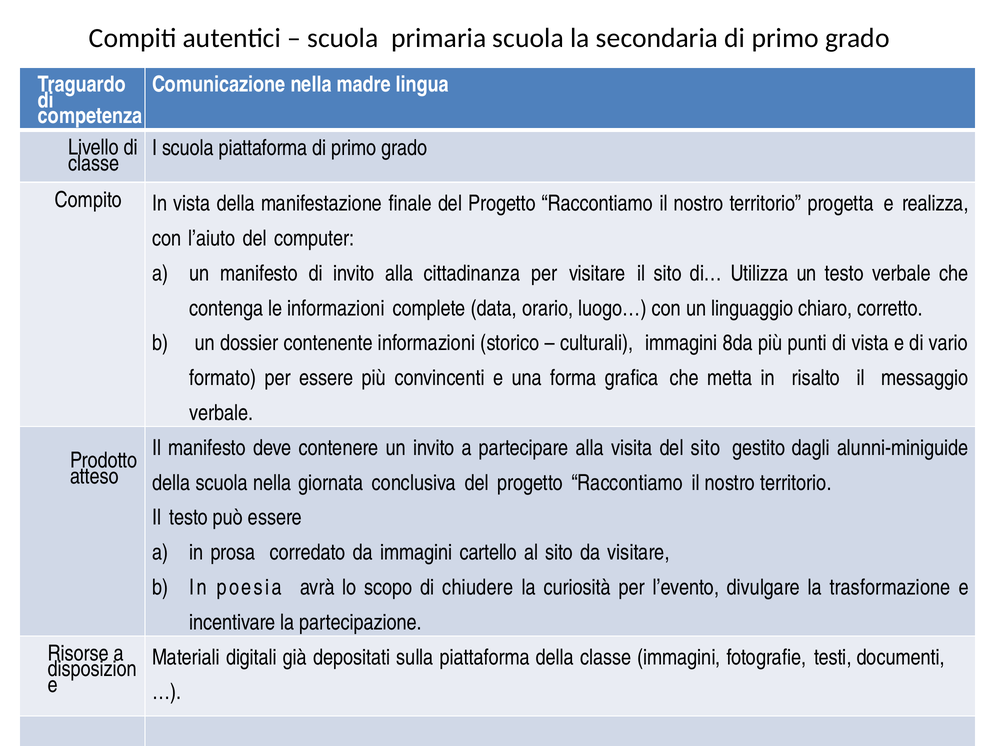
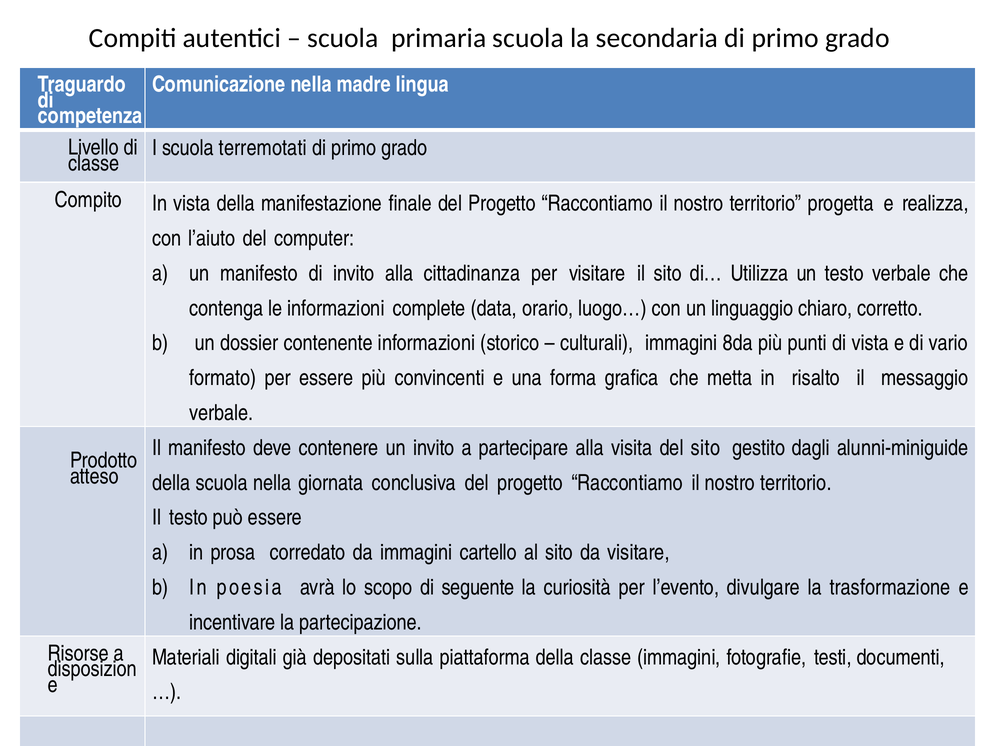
scuola piattaforma: piattaforma -> terremotati
chiudere: chiudere -> seguente
